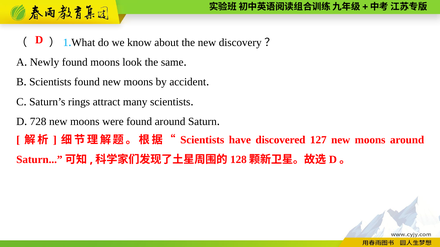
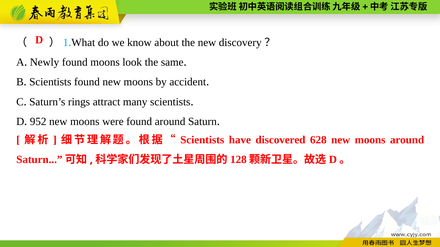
728: 728 -> 952
127: 127 -> 628
